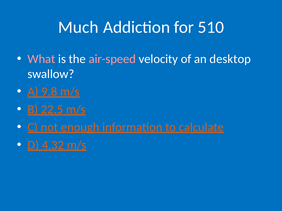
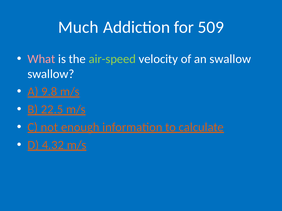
510: 510 -> 509
air-speed colour: pink -> light green
an desktop: desktop -> swallow
